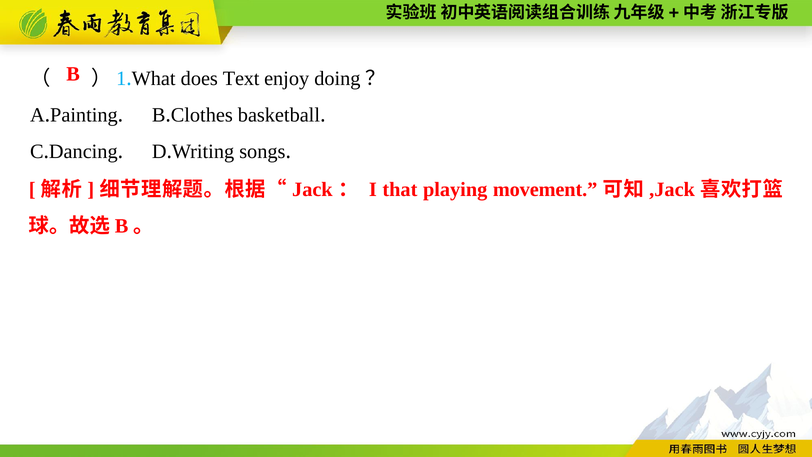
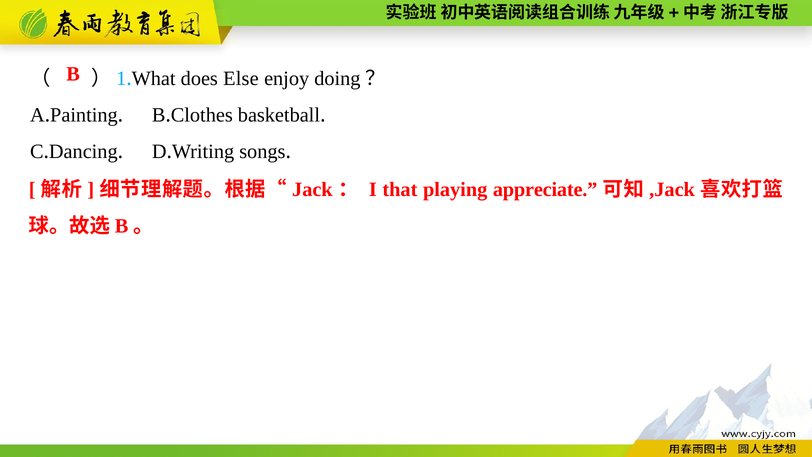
Text: Text -> Else
movement: movement -> appreciate
